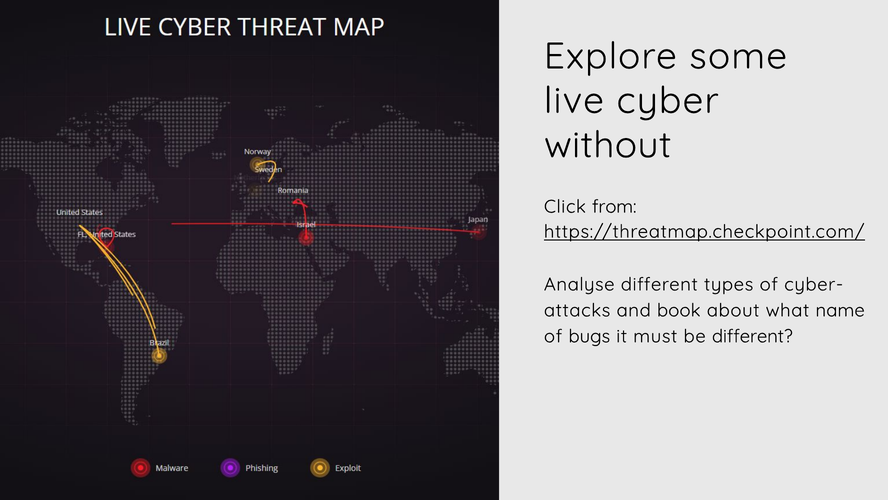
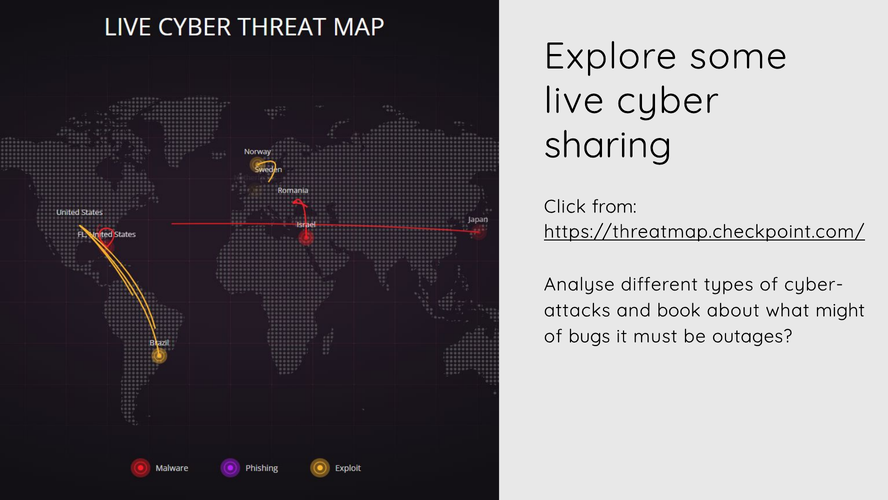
without: without -> sharing
name: name -> might
be different: different -> outages
